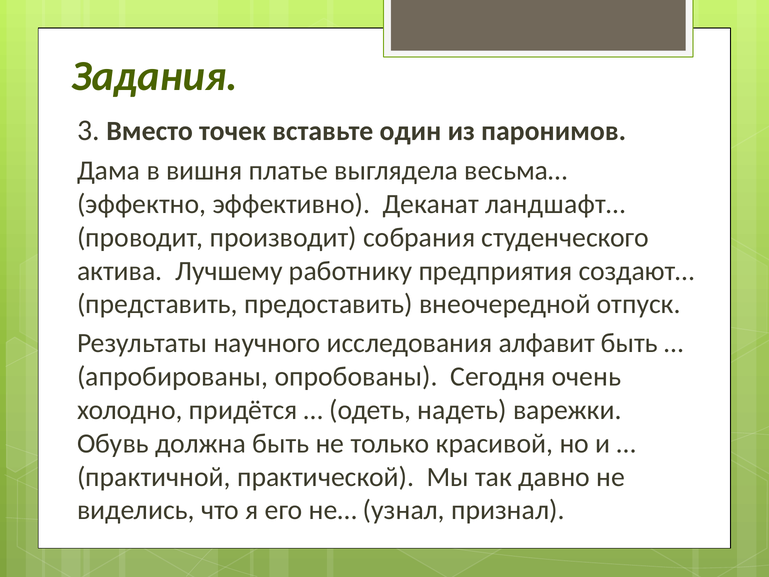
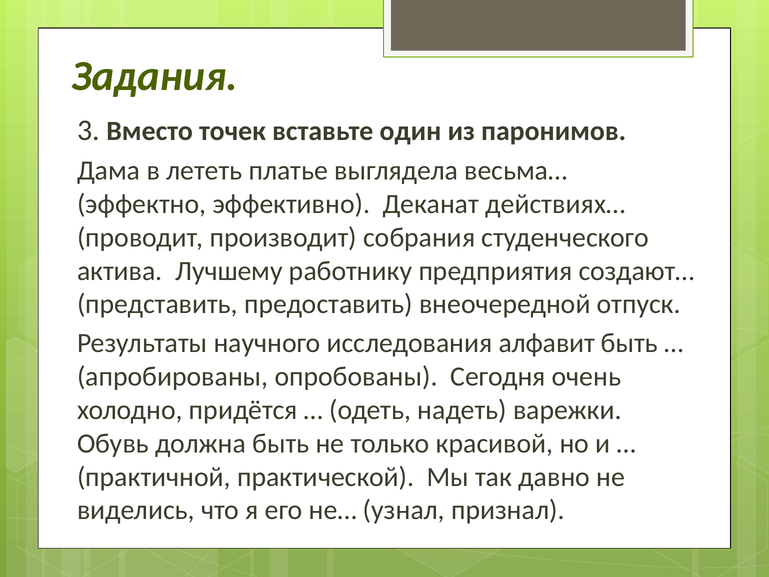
вишня: вишня -> лететь
ландшафт…: ландшафт… -> действиях…
